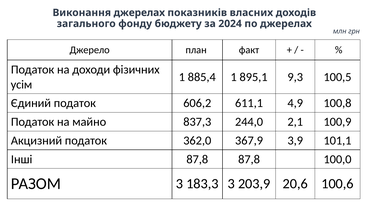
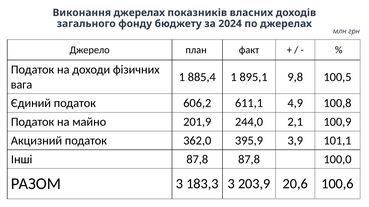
9,3: 9,3 -> 9,8
усім: усім -> вага
837,3: 837,3 -> 201,9
367,9: 367,9 -> 395,9
